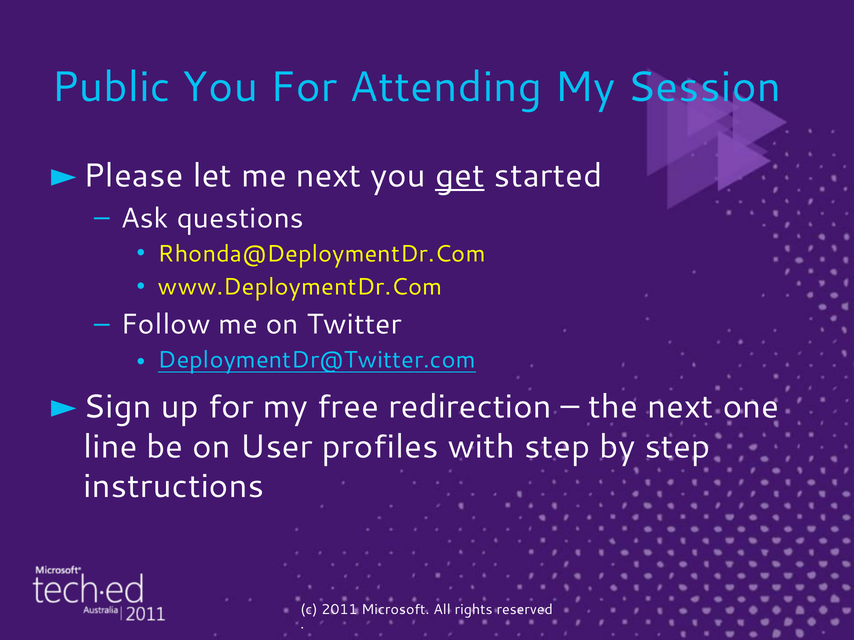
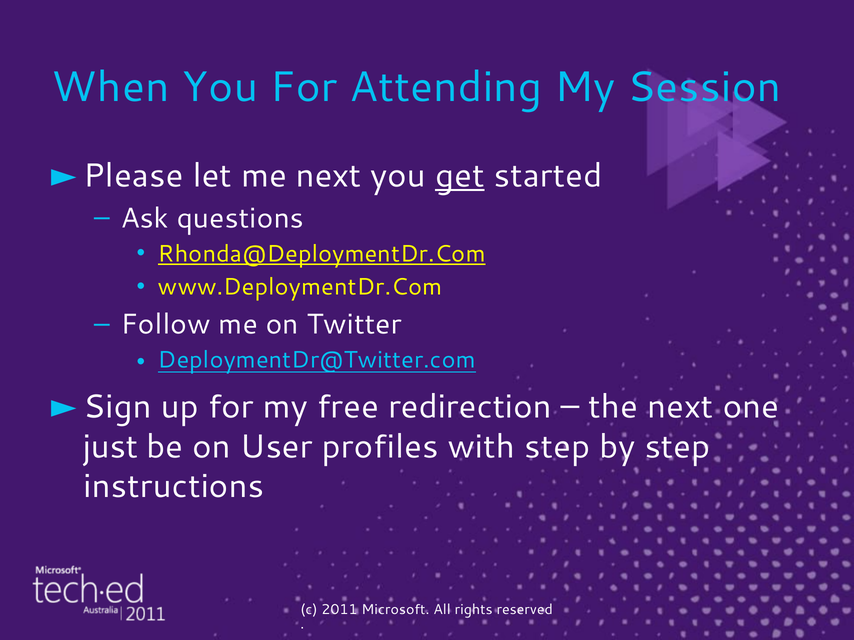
Public: Public -> When
Rhonda@DeploymentDr.Com underline: none -> present
line: line -> just
